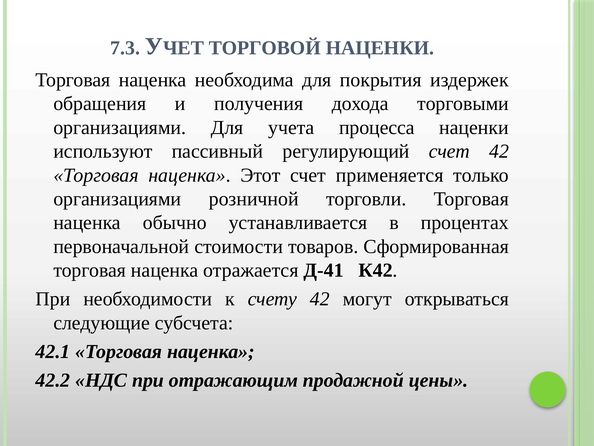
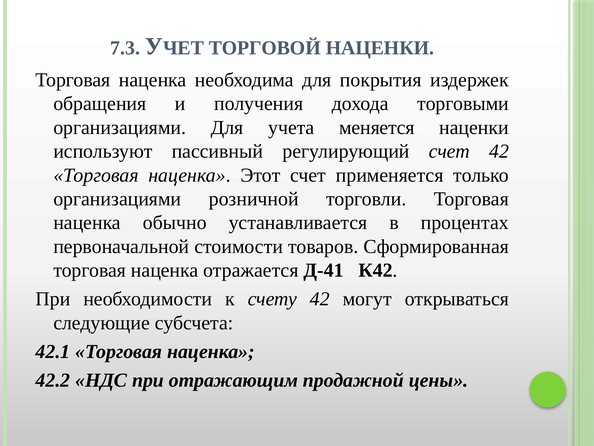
процесса: процесса -> меняется
